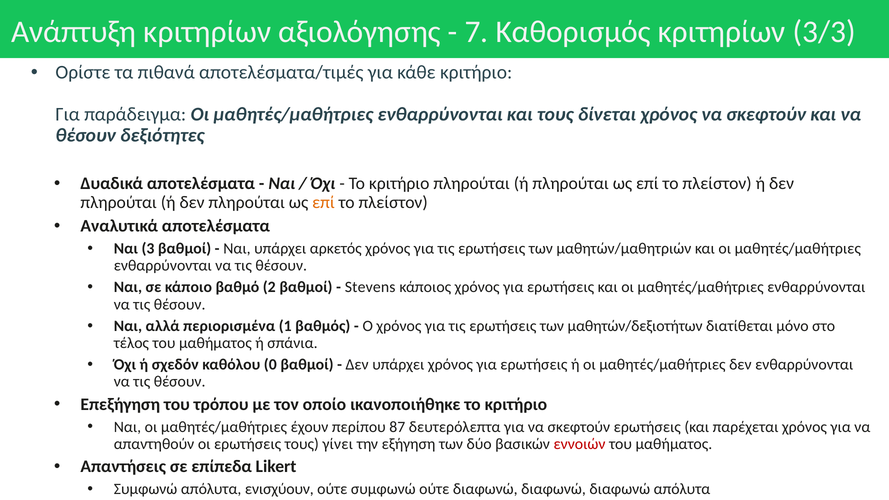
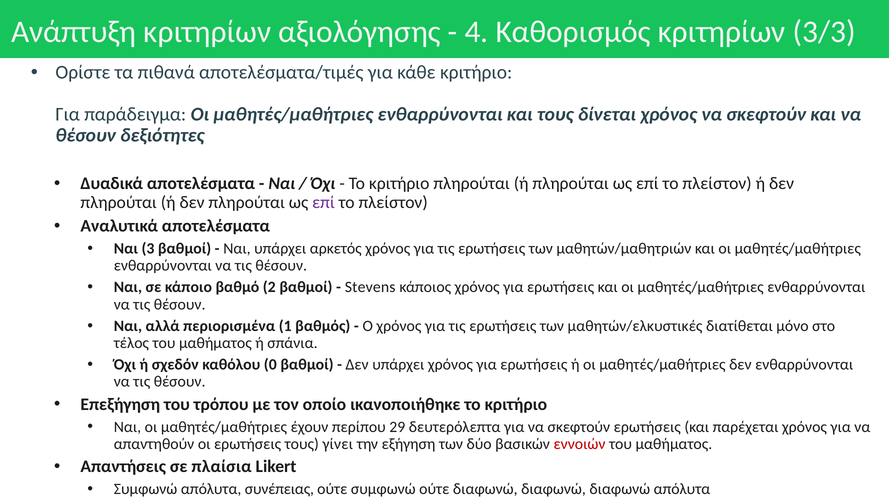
7: 7 -> 4
επί at (323, 202) colour: orange -> purple
μαθητών/δεξιοτήτων: μαθητών/δεξιοτήτων -> μαθητών/ελκυστικές
87: 87 -> 29
επίπεδα: επίπεδα -> πλαίσια
ενισχύουν: ενισχύουν -> συνέπειας
